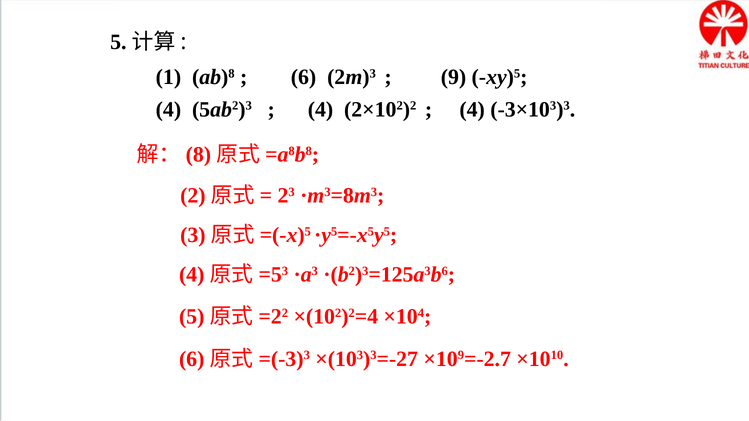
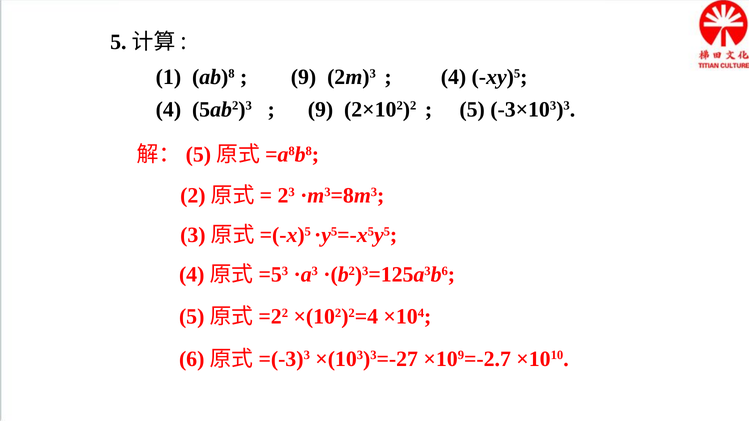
6 at (304, 77): 6 -> 9
9 at (453, 77): 9 -> 4
4 at (321, 109): 4 -> 9
4 at (472, 109): 4 -> 5
8 at (198, 155): 8 -> 5
